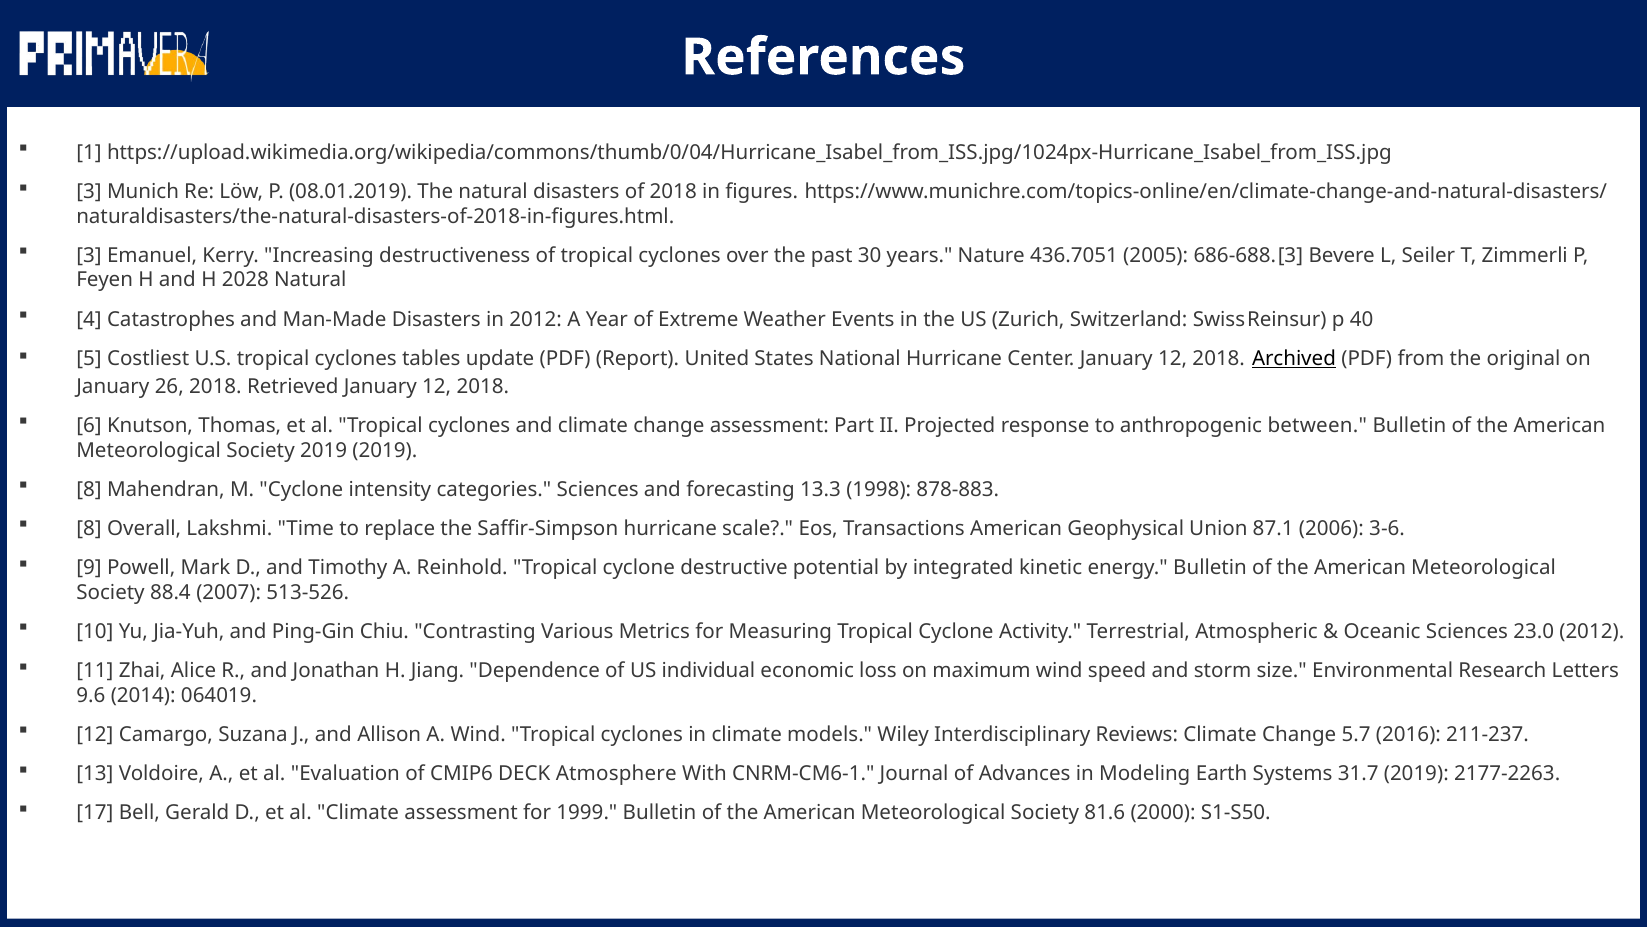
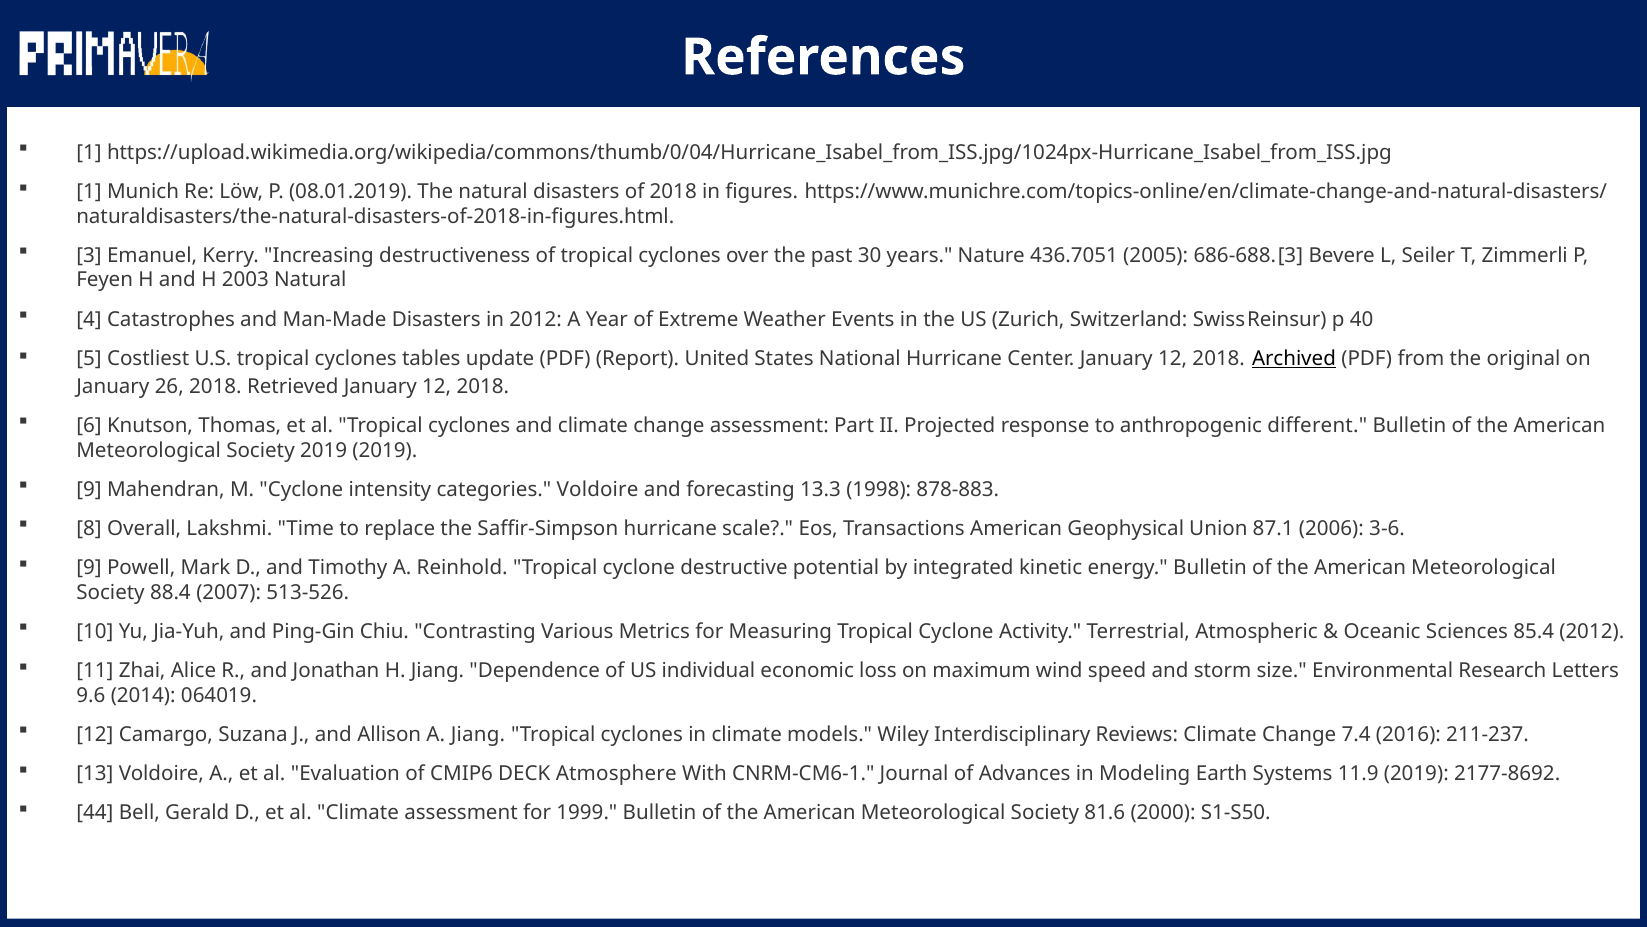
3 at (89, 191): 3 -> 1
2028: 2028 -> 2003
between: between -> different
8 at (89, 489): 8 -> 9
categories Sciences: Sciences -> Voldoire
23.0: 23.0 -> 85.4
A Wind: Wind -> Jiang
5.7: 5.7 -> 7.4
31.7: 31.7 -> 11.9
2177-2263: 2177-2263 -> 2177-8692
17: 17 -> 44
